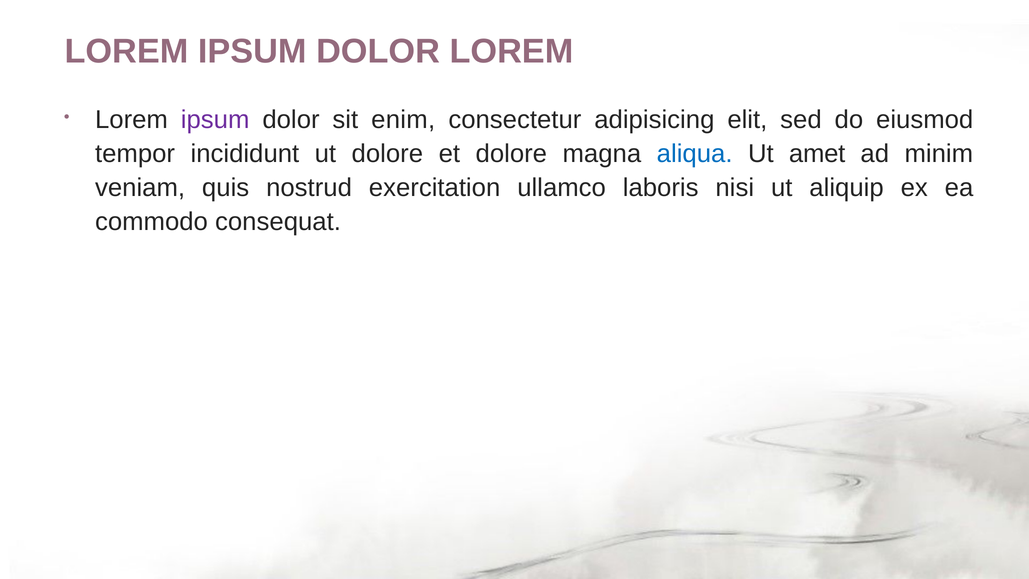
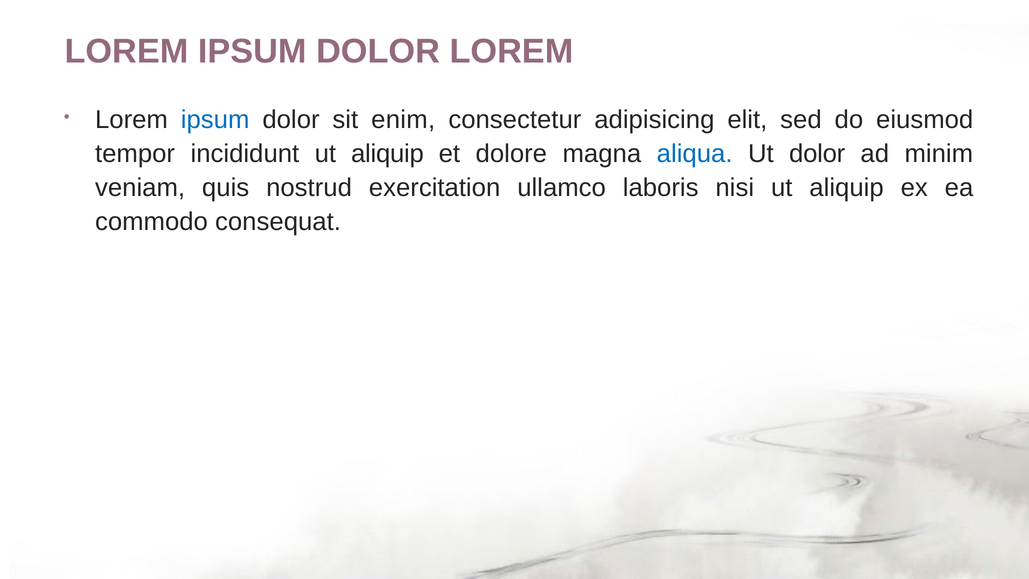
ipsum at (215, 120) colour: purple -> blue
incididunt ut dolore: dolore -> aliquip
Ut amet: amet -> dolor
